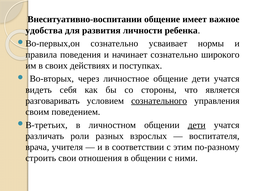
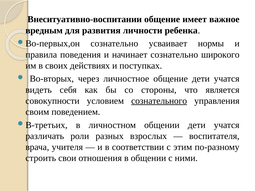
удобства: удобства -> вредным
разговаривать: разговаривать -> совокупности
дети at (197, 125) underline: present -> none
